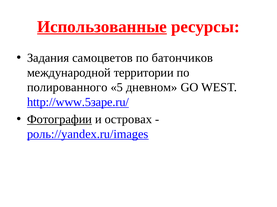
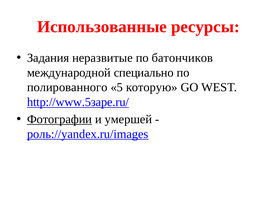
Использованные underline: present -> none
самоцветов: самоцветов -> неразвитые
территории: территории -> специально
дневном: дневном -> которую
островах: островах -> умершей
